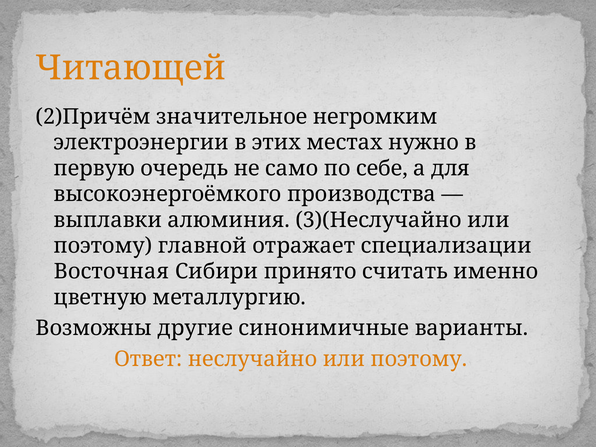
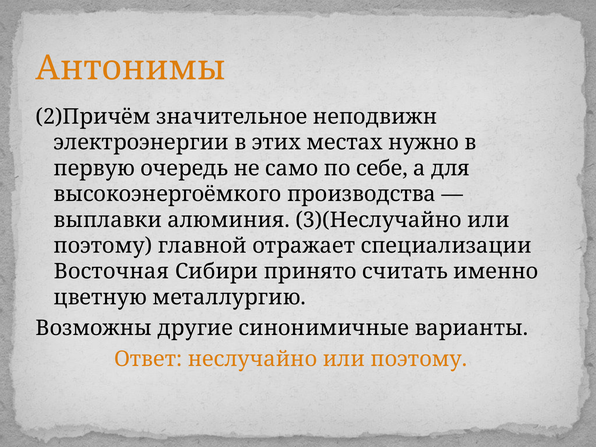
Читающей: Читающей -> Антонимы
негромким: негромким -> неподвижн
